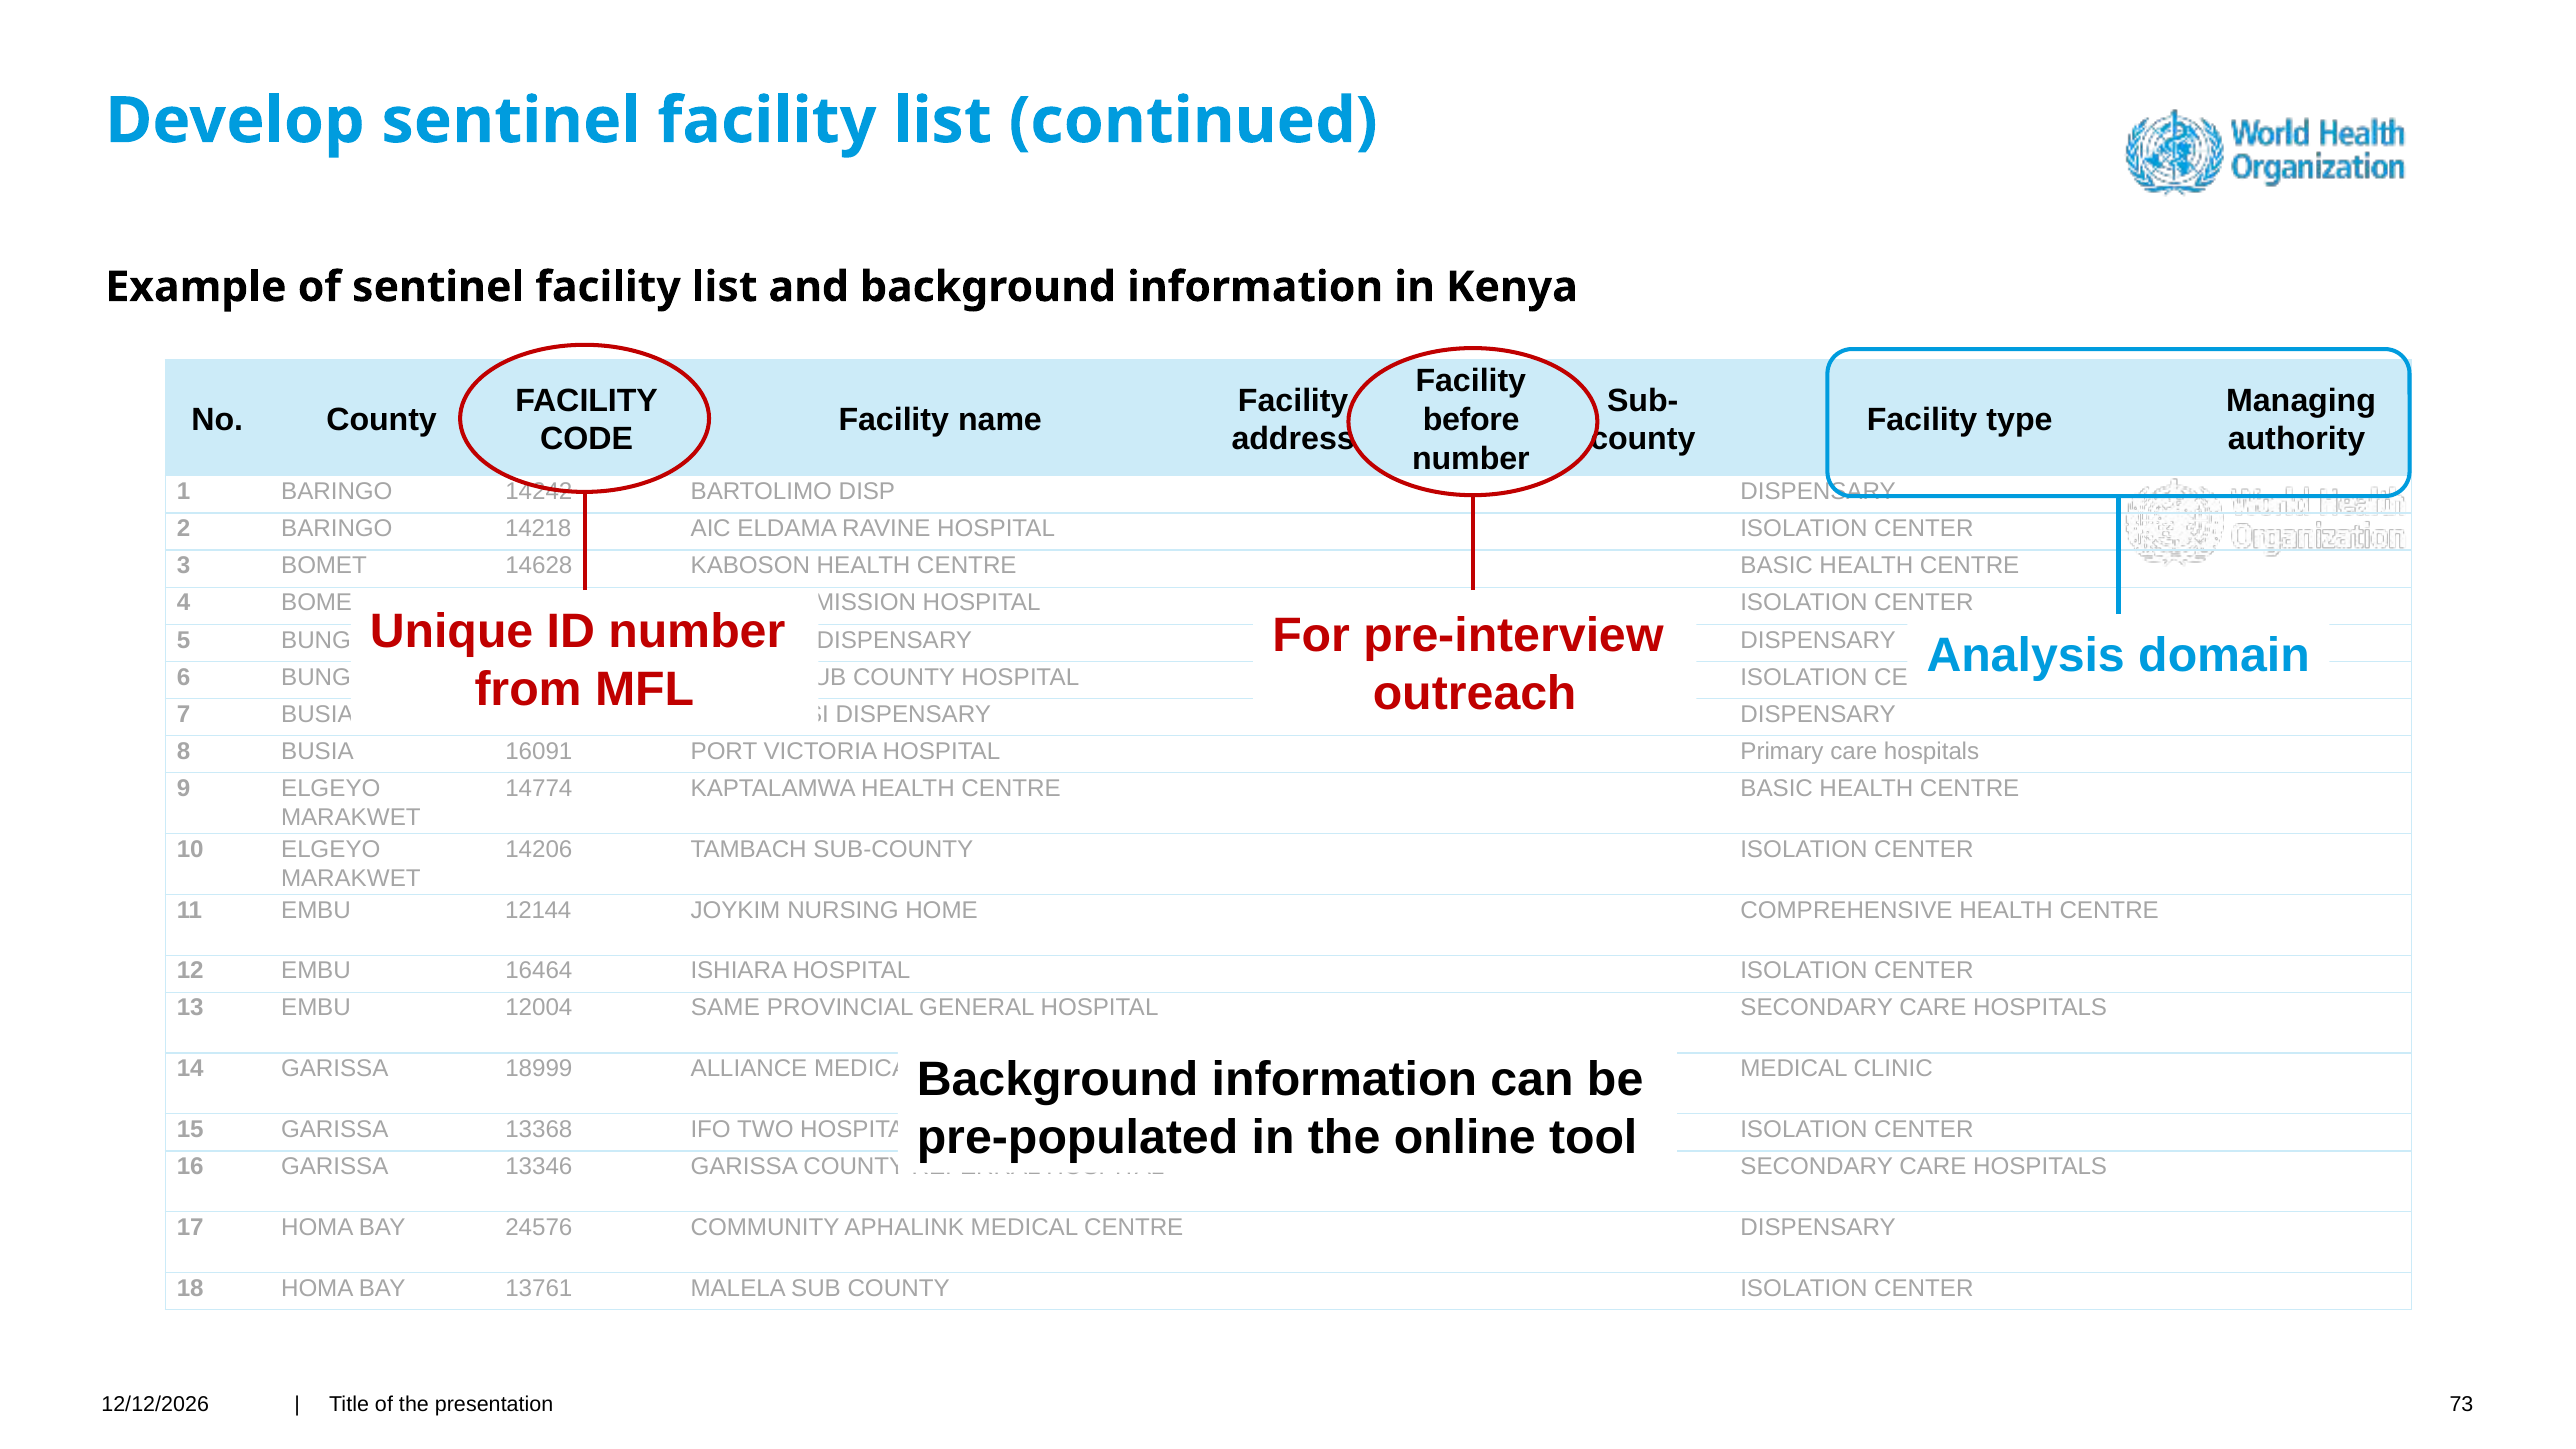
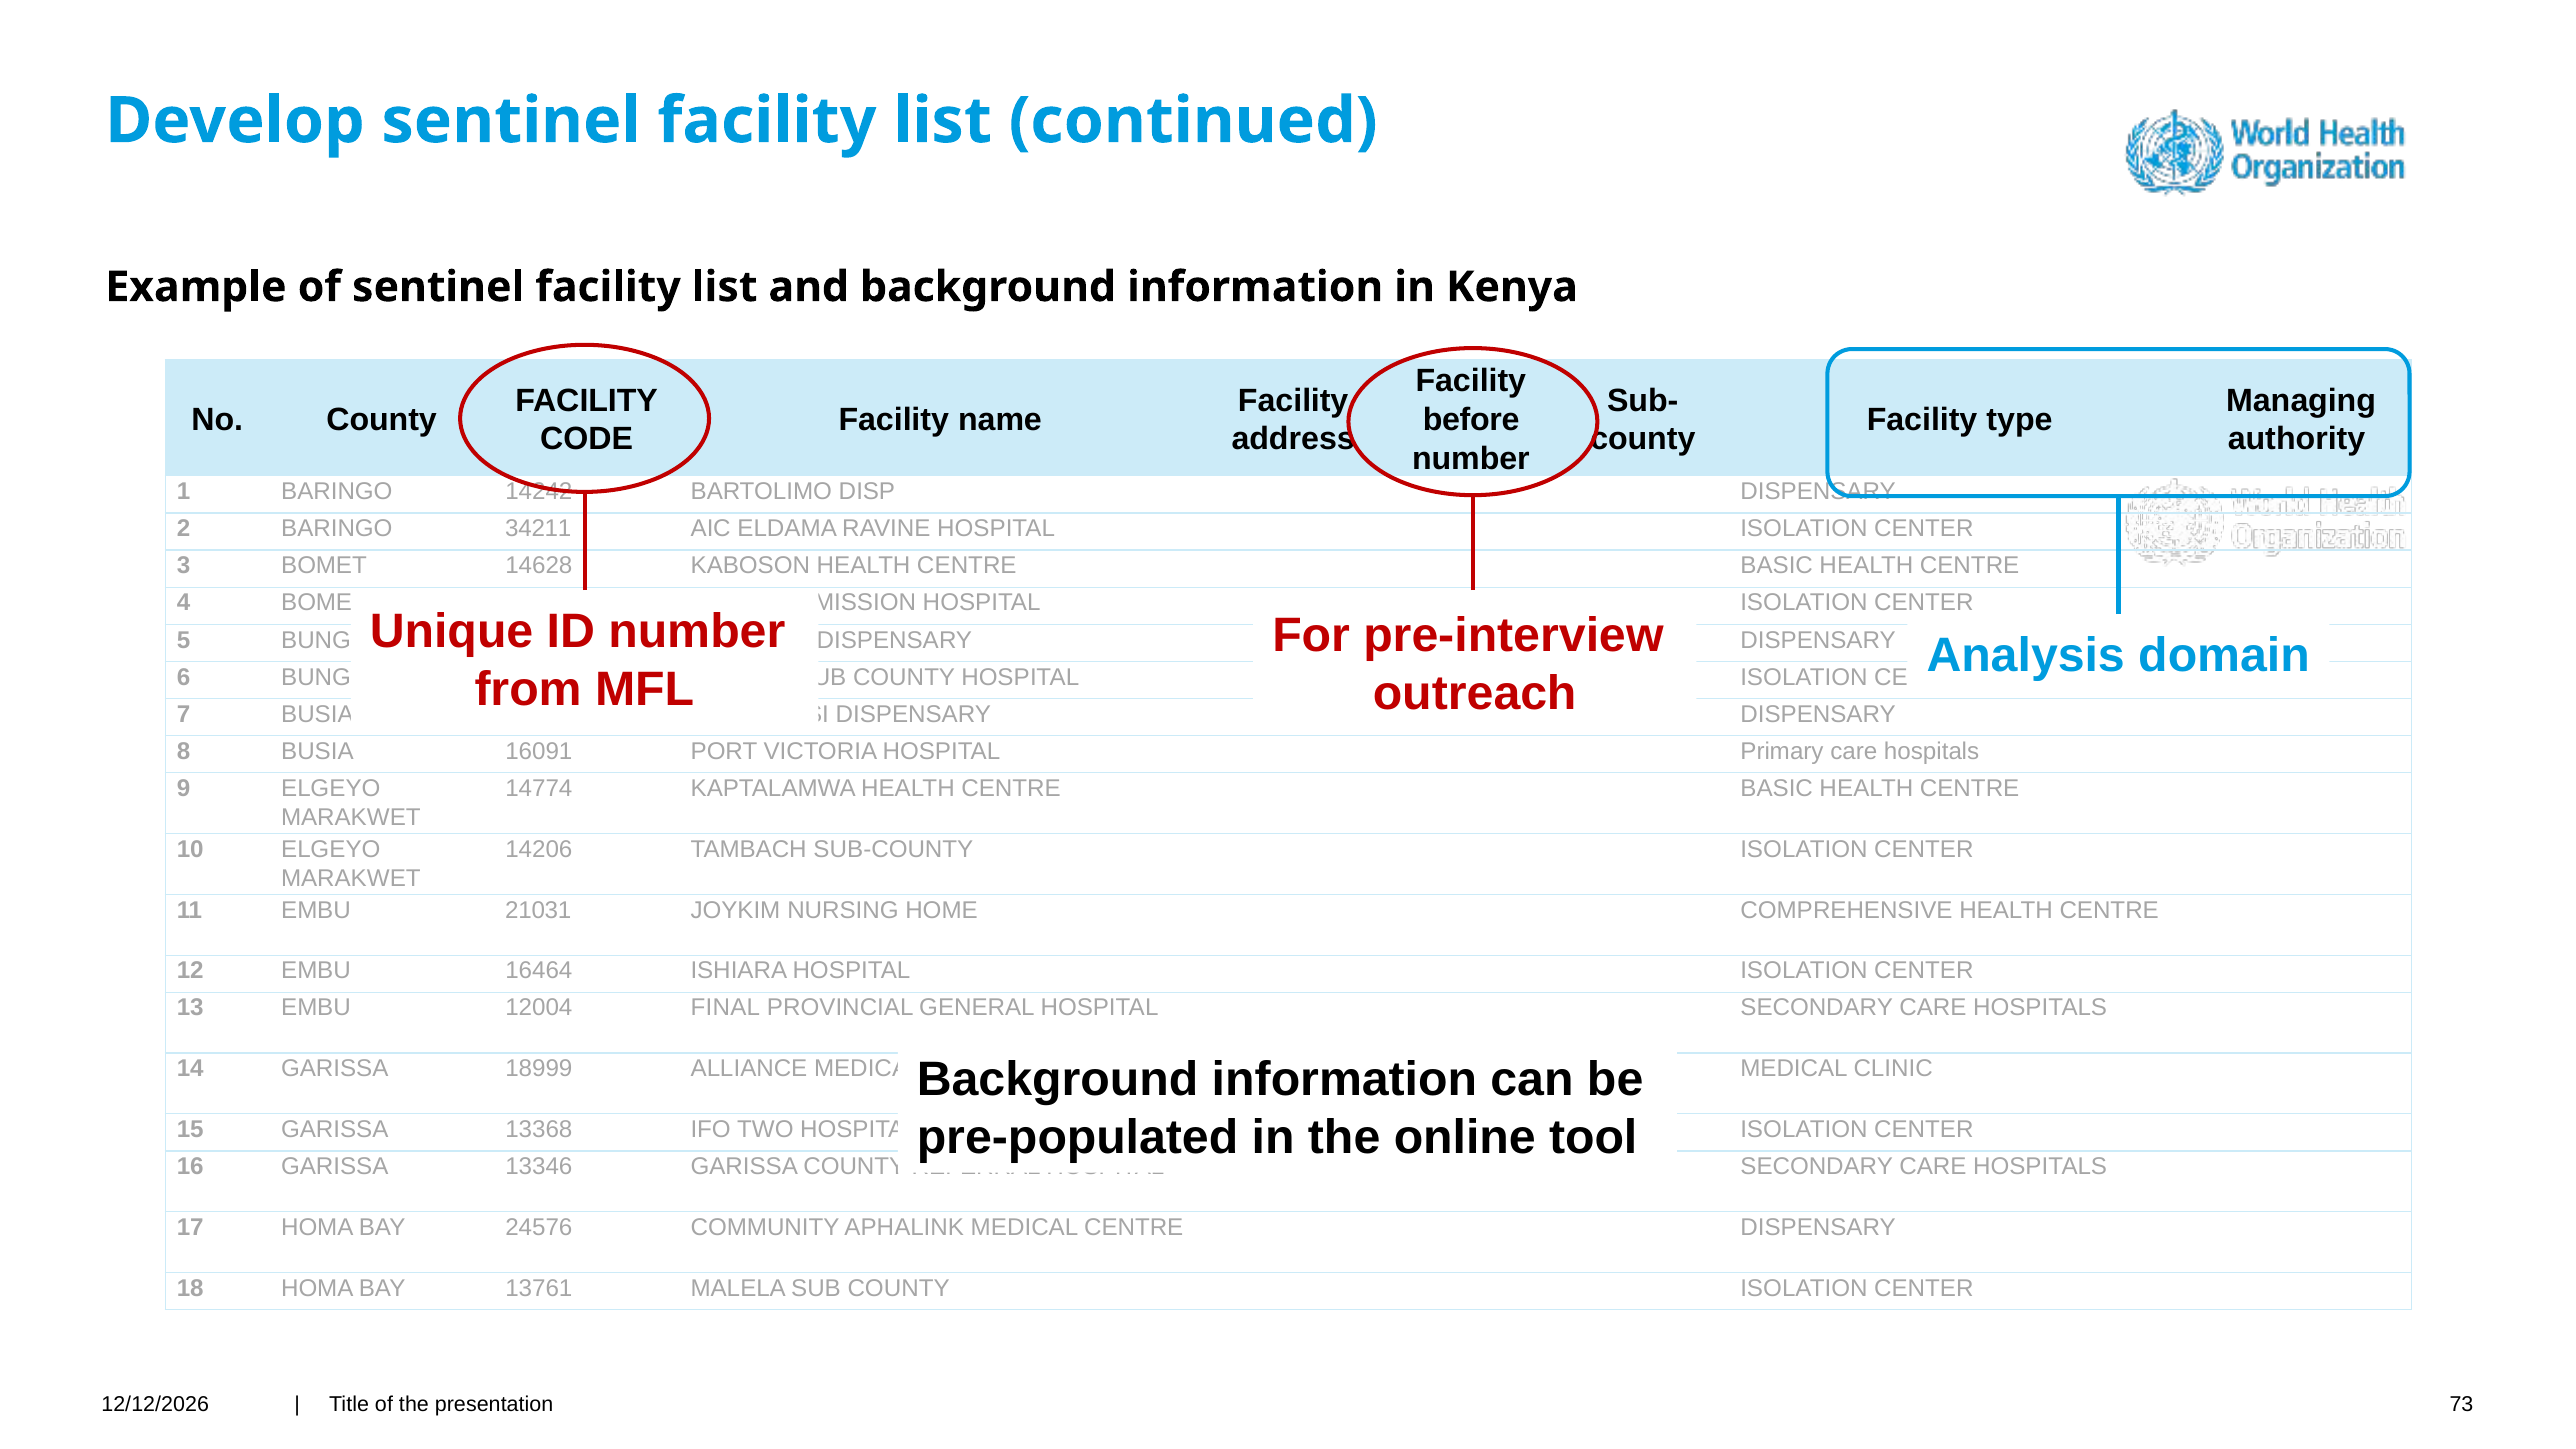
14218: 14218 -> 34211
12144: 12144 -> 21031
SAME: SAME -> FINAL
